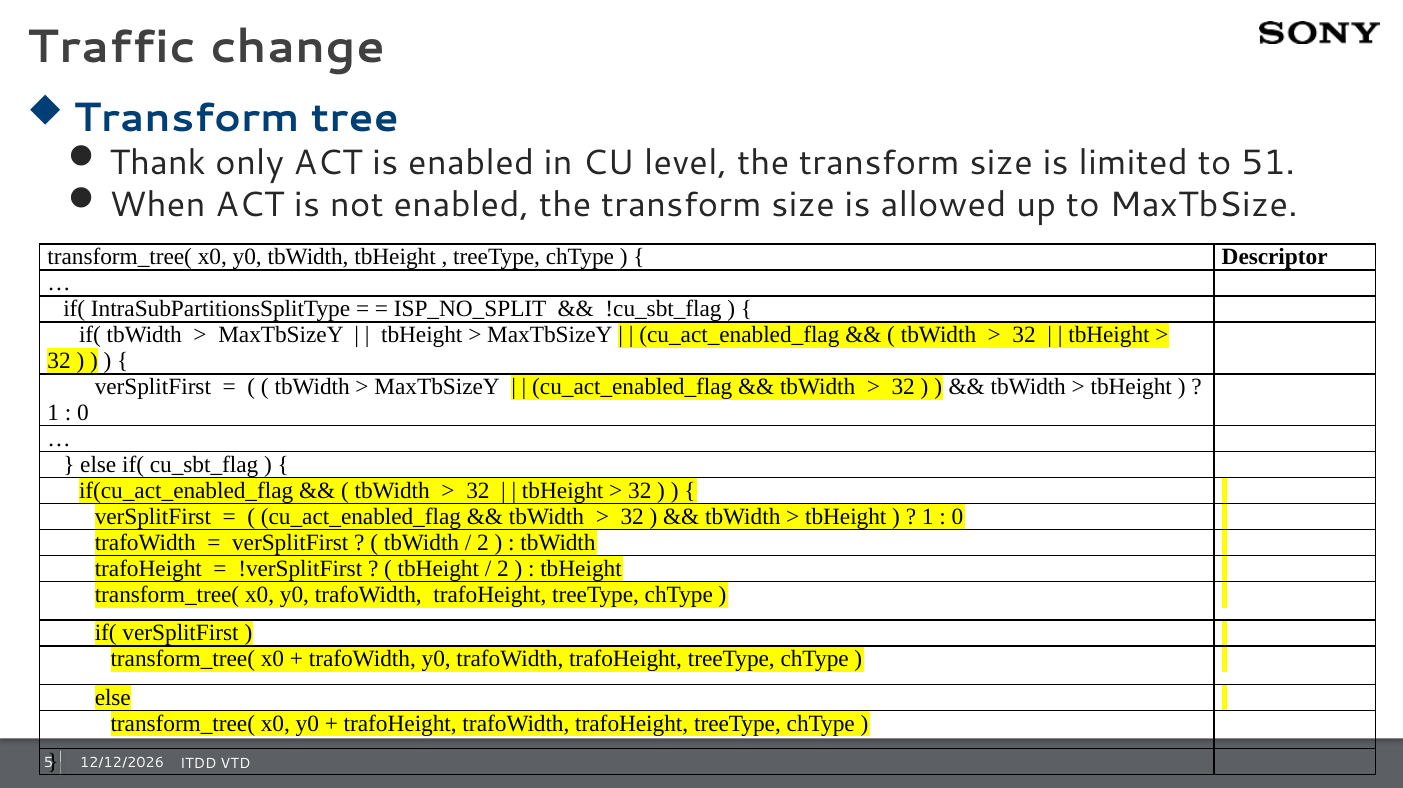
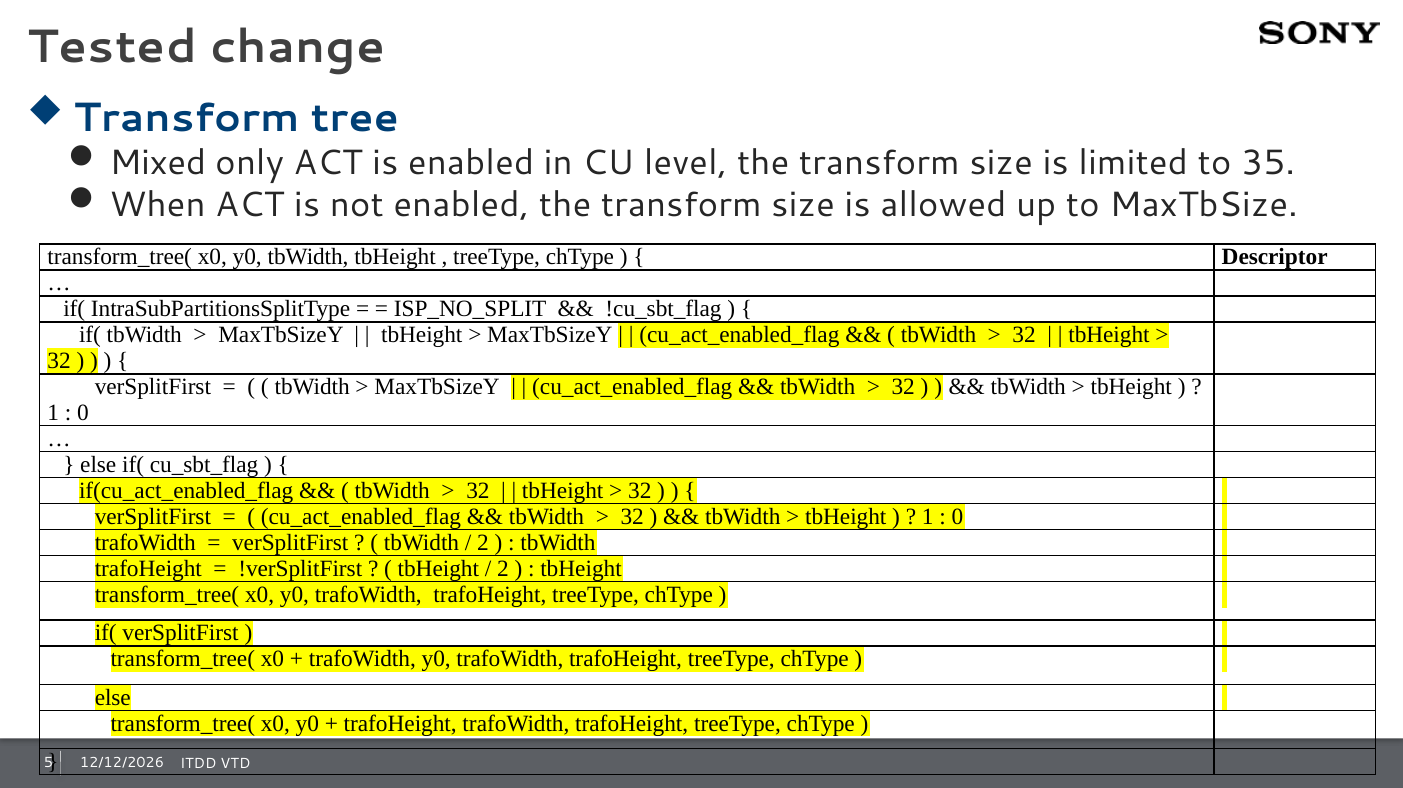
Traffic: Traffic -> Tested
Thank: Thank -> Mixed
51: 51 -> 35
